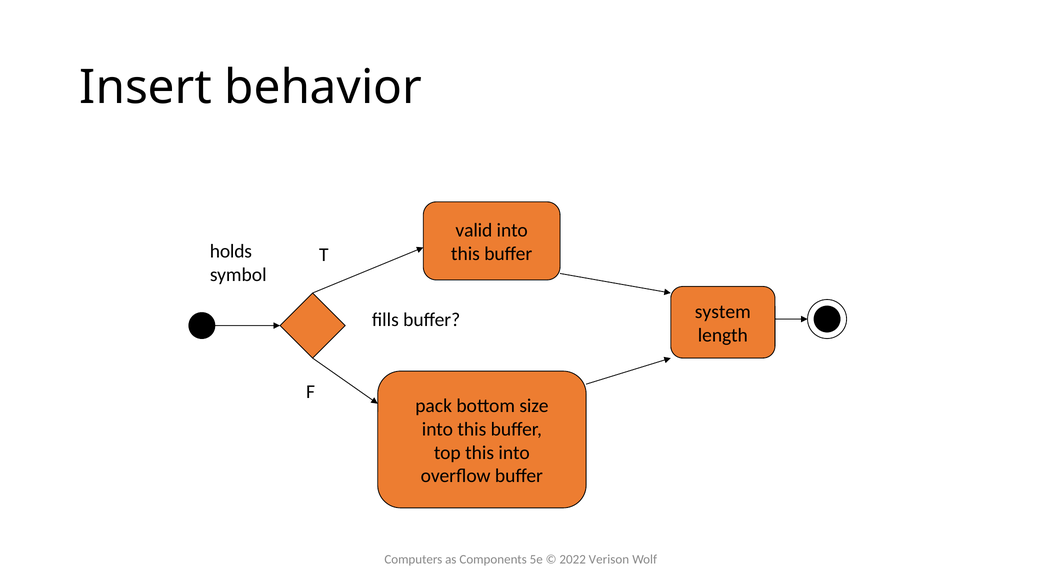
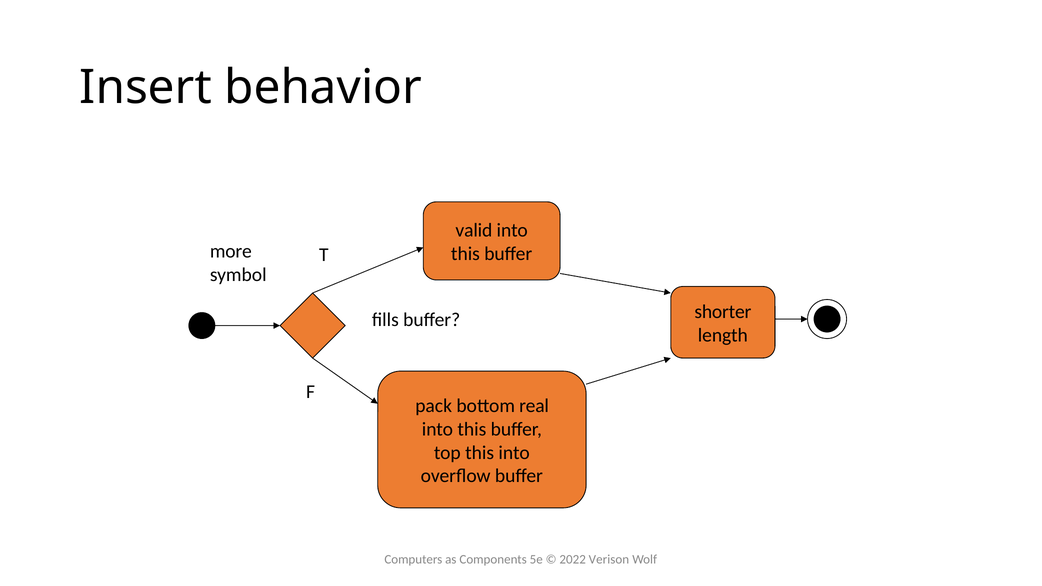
holds: holds -> more
system: system -> shorter
size: size -> real
